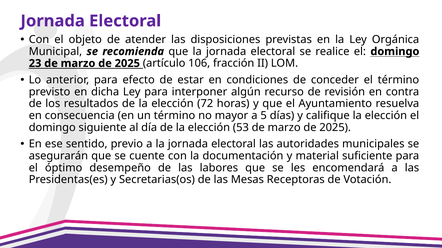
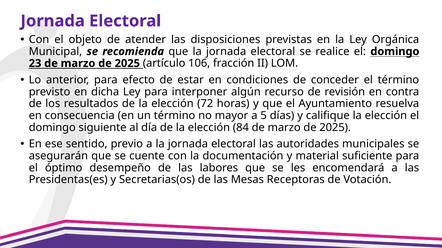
53: 53 -> 84
